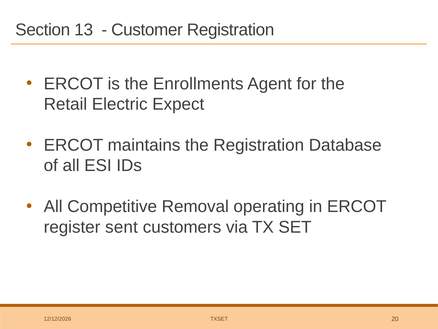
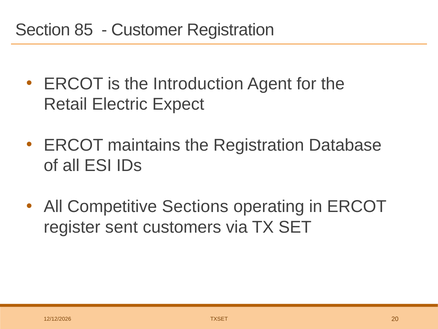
13: 13 -> 85
Enrollments: Enrollments -> Introduction
Removal: Removal -> Sections
